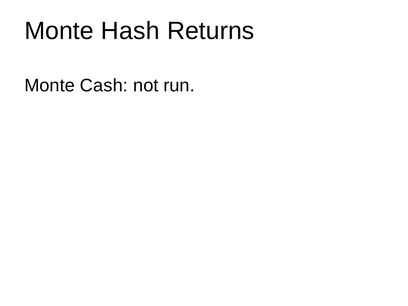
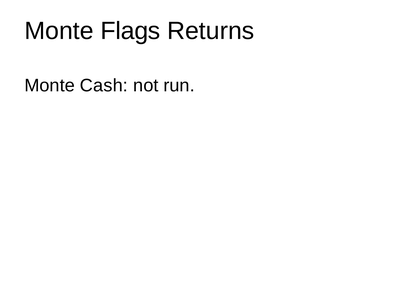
Hash: Hash -> Flags
